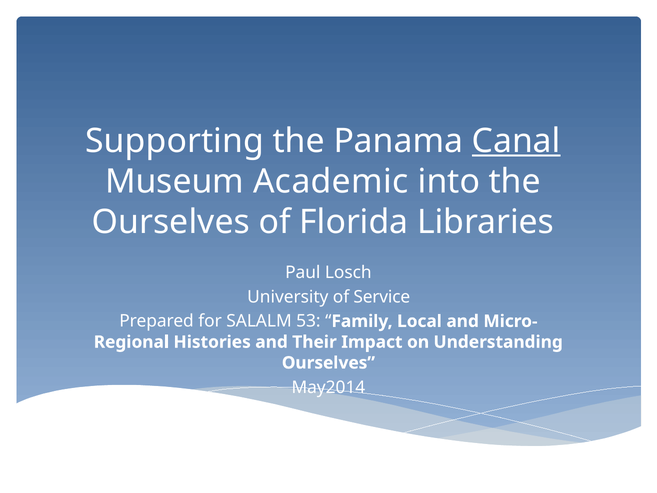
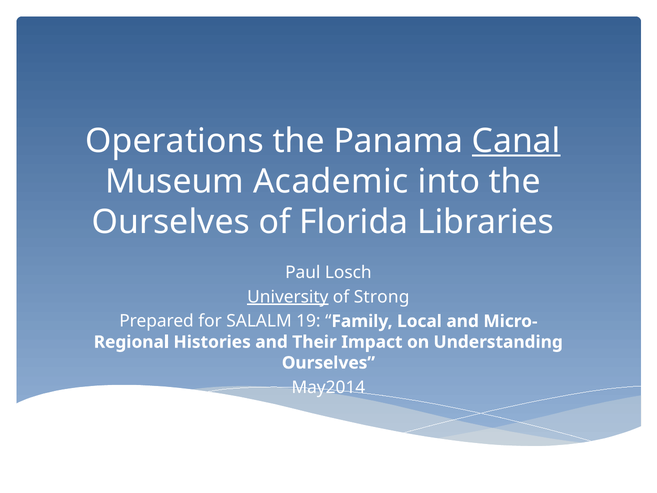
Supporting: Supporting -> Operations
University underline: none -> present
Service: Service -> Strong
53: 53 -> 19
